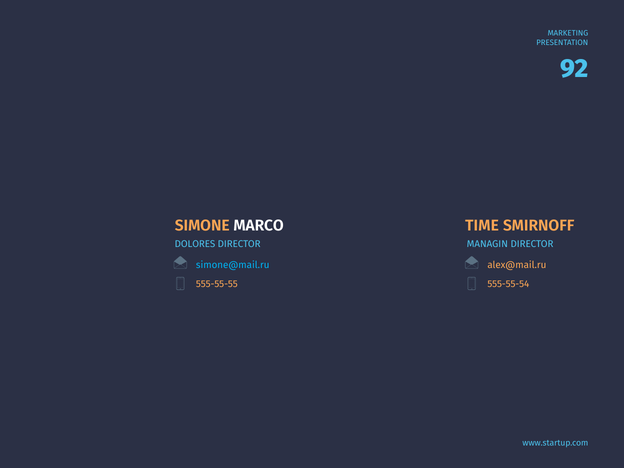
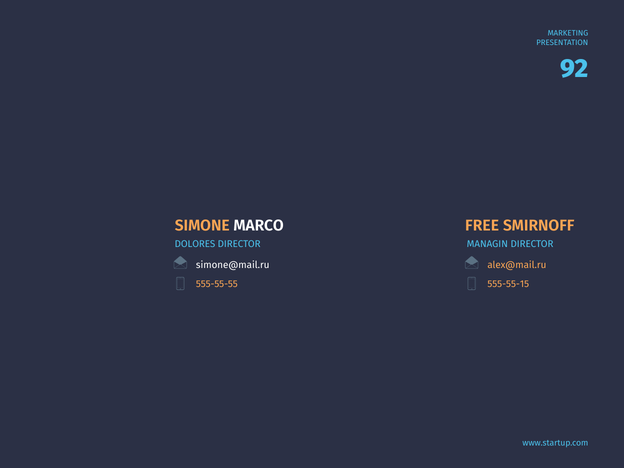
TIME: TIME -> FREE
simone@mail.ru colour: light blue -> white
555-55-54: 555-55-54 -> 555-55-15
